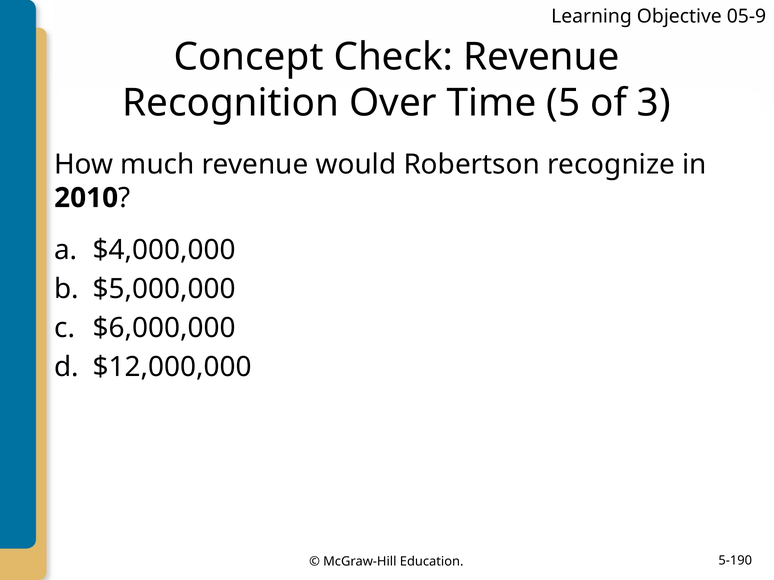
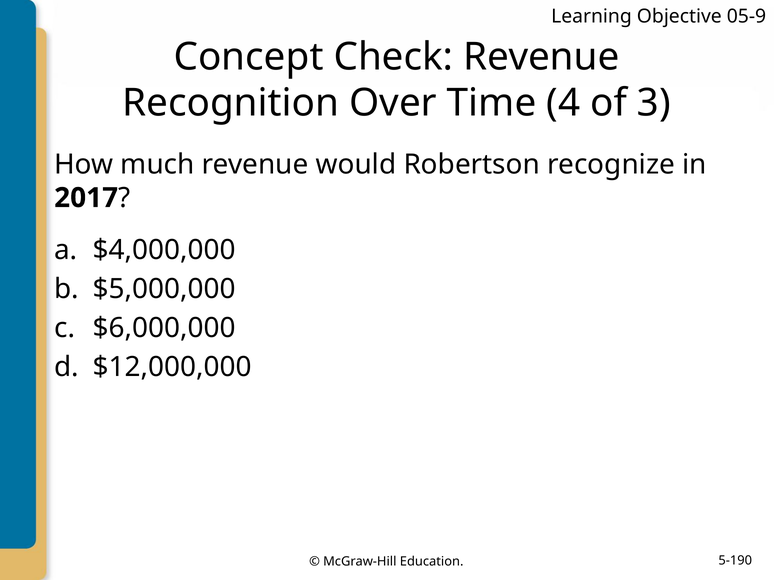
5: 5 -> 4
2010: 2010 -> 2017
